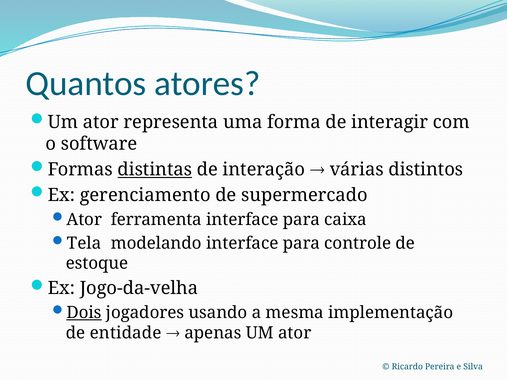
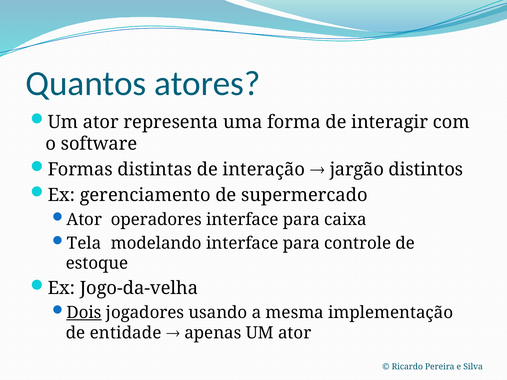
distintas underline: present -> none
várias: várias -> jargão
ferramenta: ferramenta -> operadores
